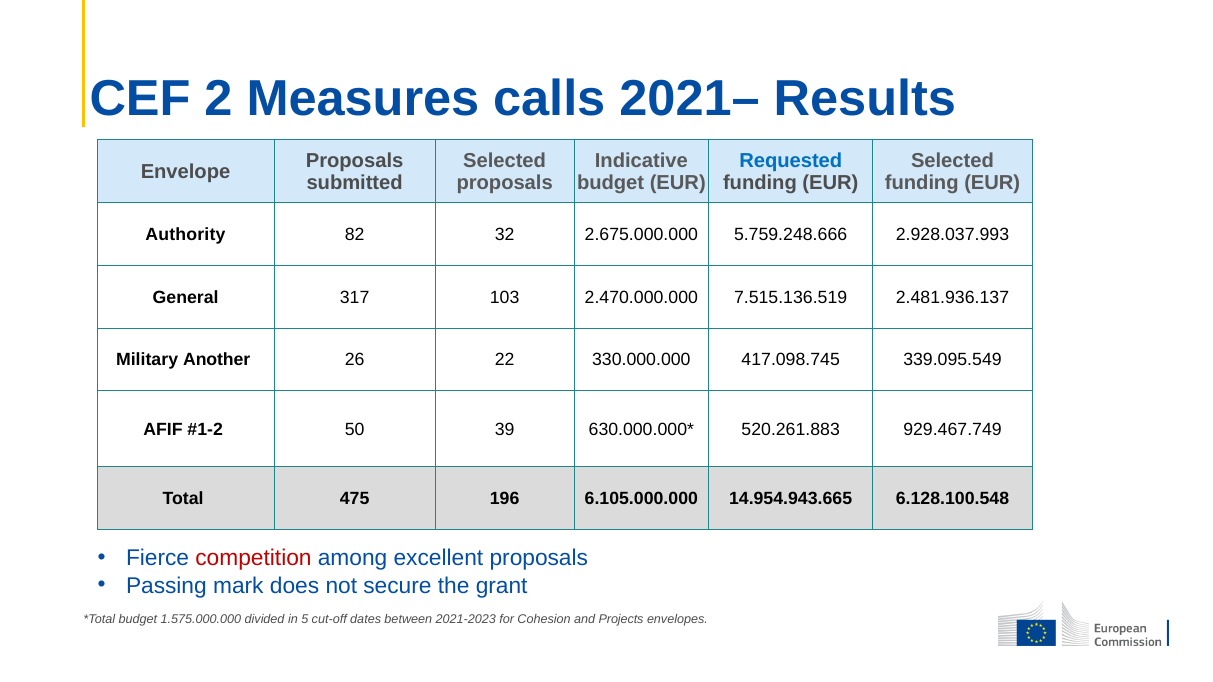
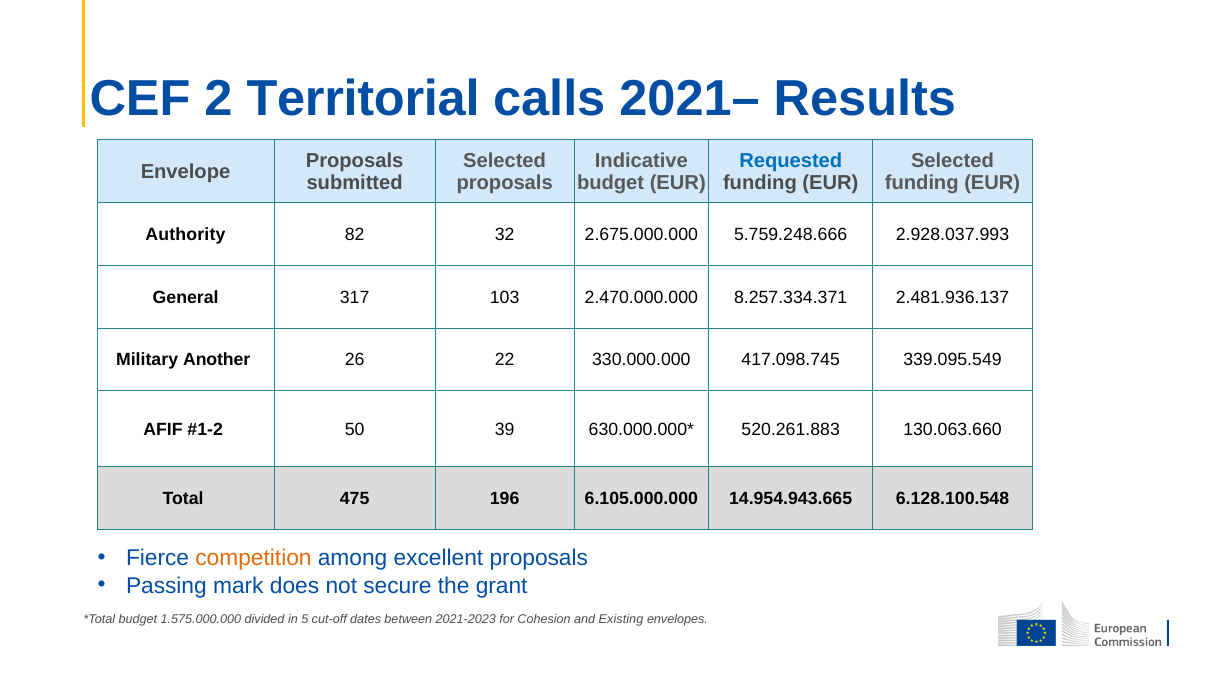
Measures: Measures -> Territorial
7.515.136.519: 7.515.136.519 -> 8.257.334.371
929.467.749: 929.467.749 -> 130.063.660
competition colour: red -> orange
Projects: Projects -> Existing
